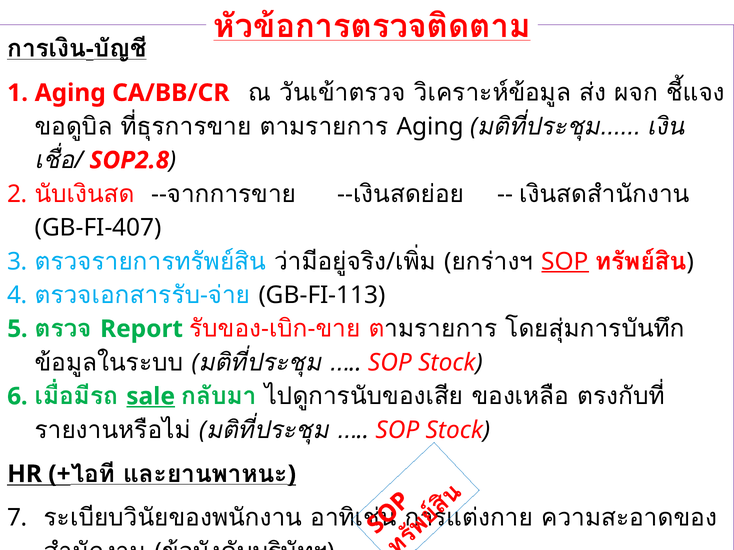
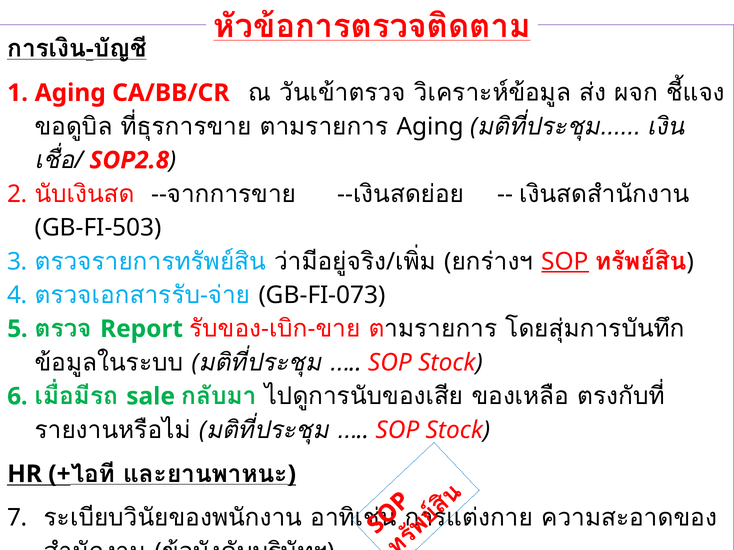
GB-FI-407: GB-FI-407 -> GB-FI-503
GB-FI-113: GB-FI-113 -> GB-FI-073
sale underline: present -> none
